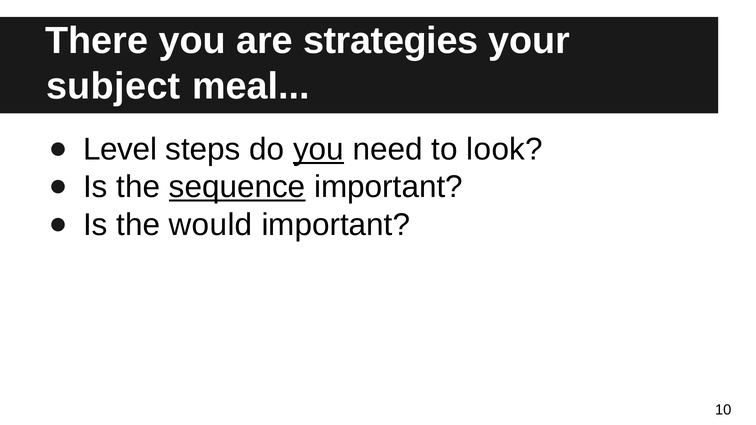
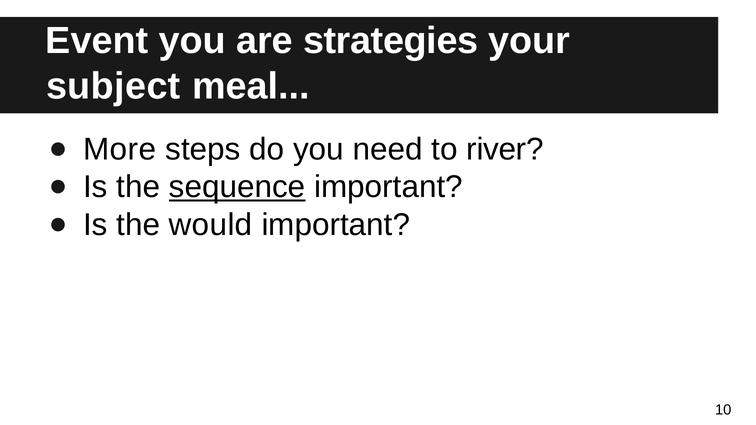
There: There -> Event
Level: Level -> More
you at (318, 149) underline: present -> none
look: look -> river
